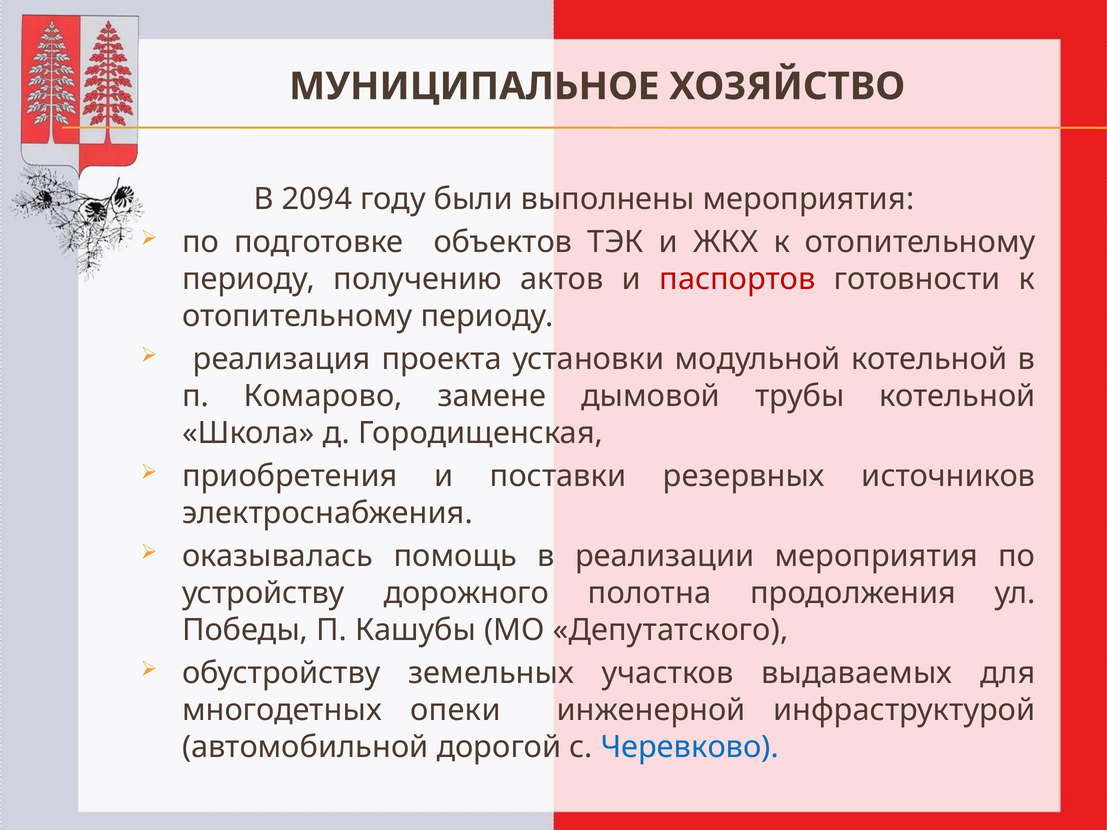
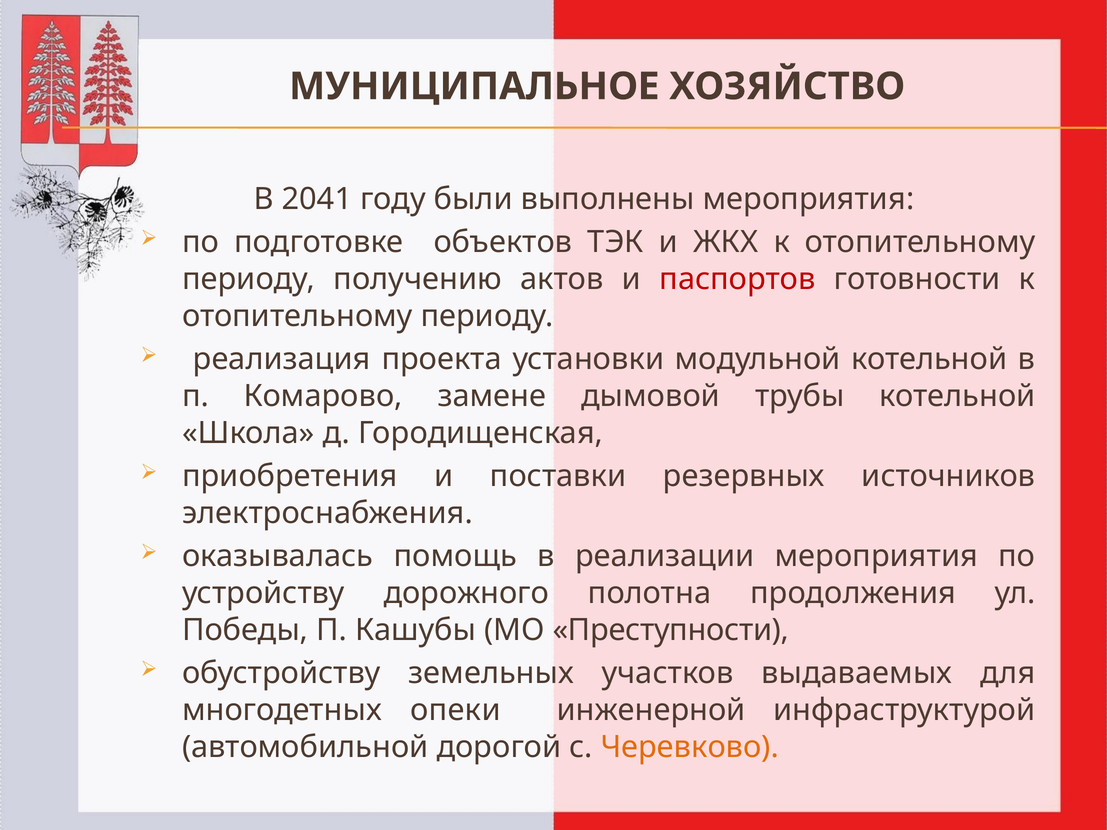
2094: 2094 -> 2041
Депутатского: Депутатского -> Преступности
Черевково colour: blue -> orange
